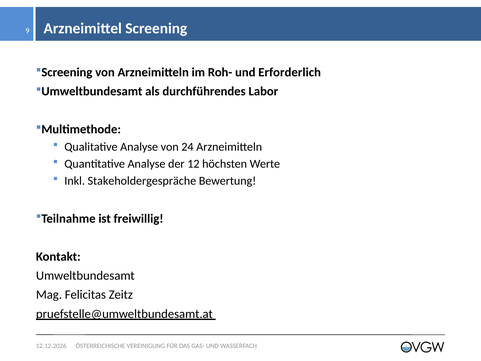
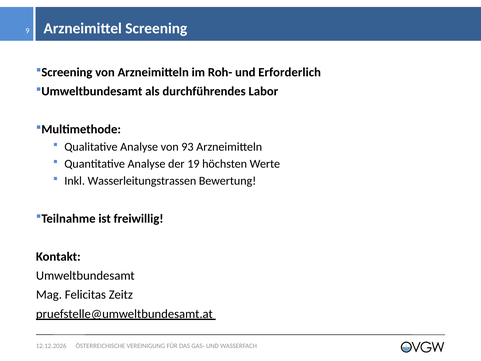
24: 24 -> 93
12: 12 -> 19
Stakeholdergespräche: Stakeholdergespräche -> Wasserleitungstrassen
